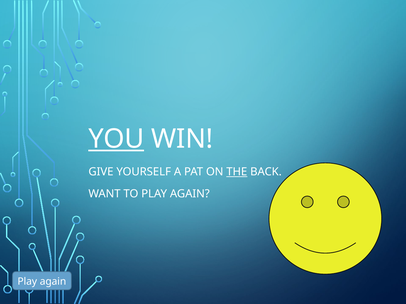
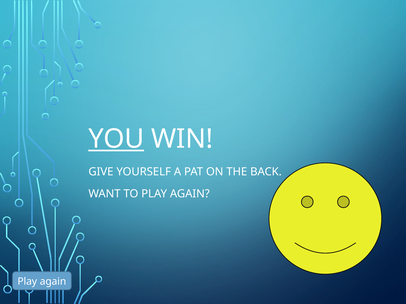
THE underline: present -> none
